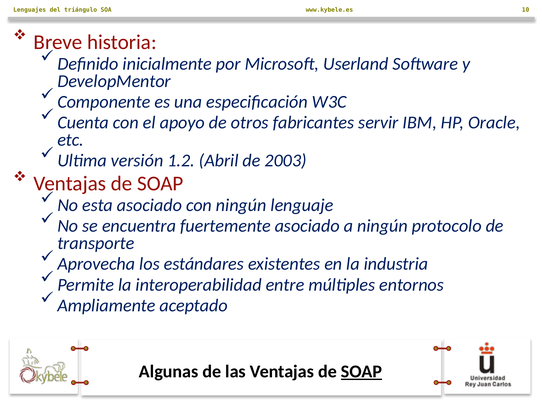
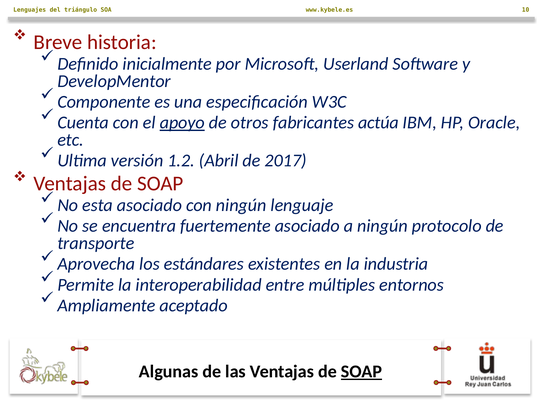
apoyo underline: none -> present
servir: servir -> actúa
2003: 2003 -> 2017
